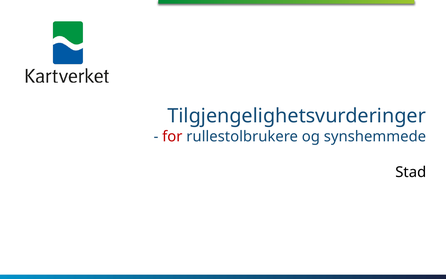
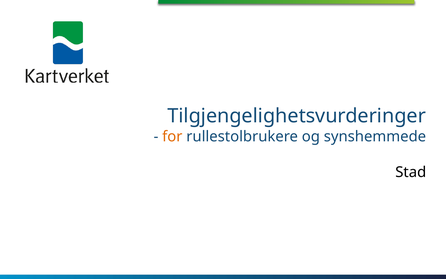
for colour: red -> orange
